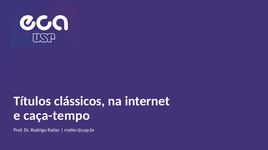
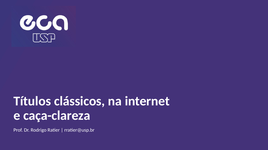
caça-tempo: caça-tempo -> caça-clareza
